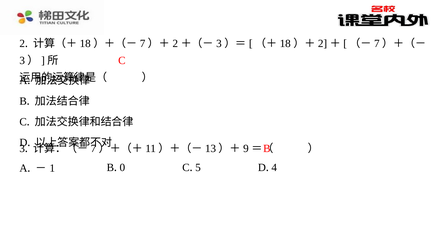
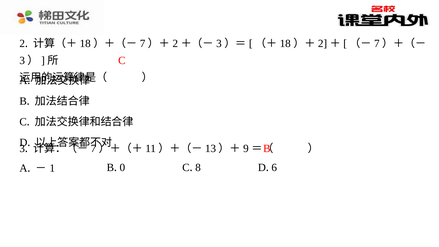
5: 5 -> 8
4: 4 -> 6
